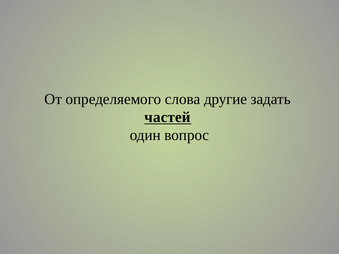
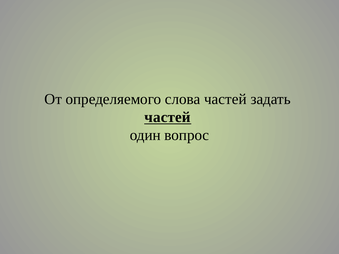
слова другие: другие -> частей
